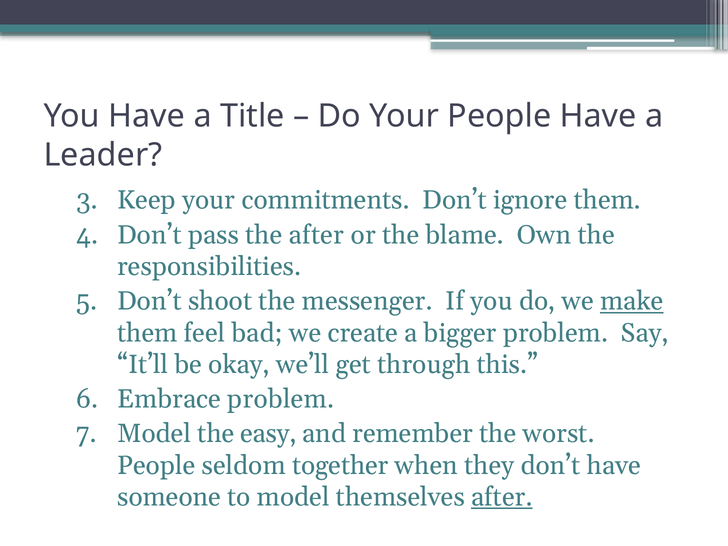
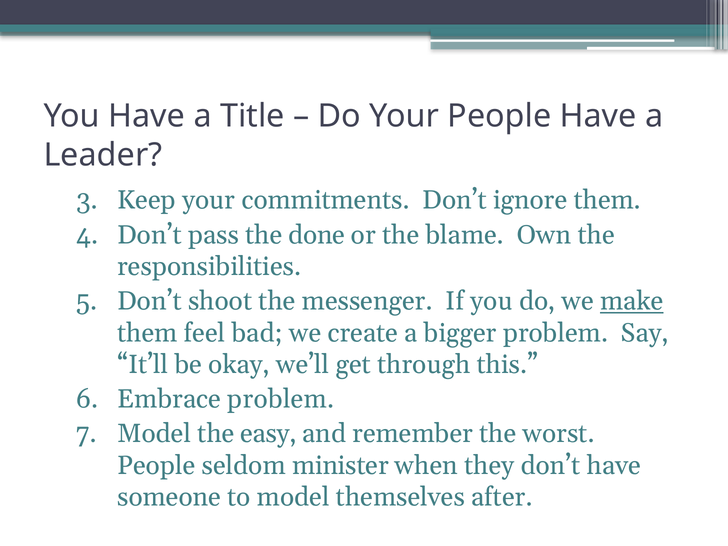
the after: after -> done
together: together -> minister
after at (502, 497) underline: present -> none
